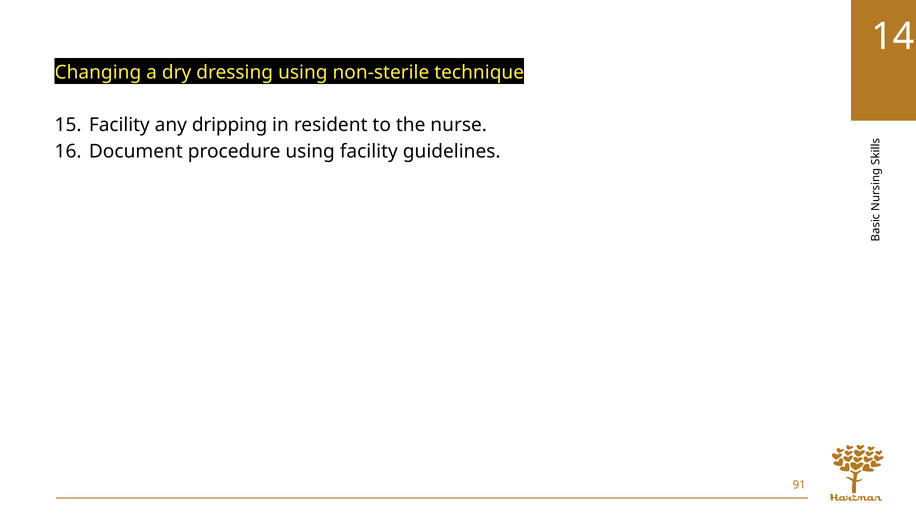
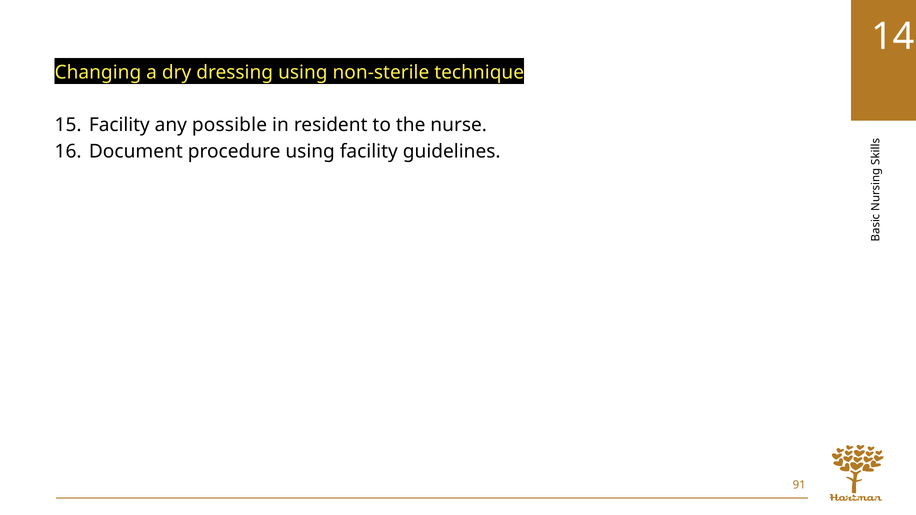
dripping: dripping -> possible
